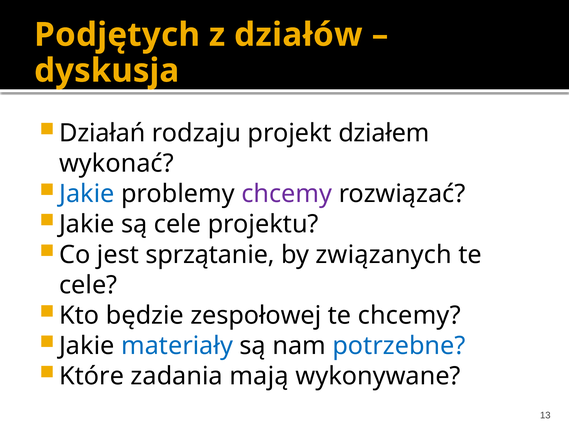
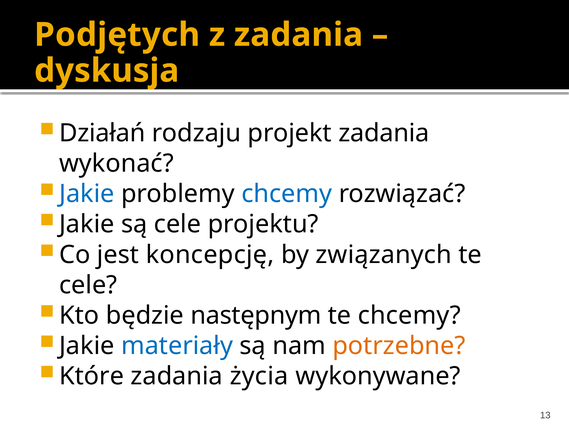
z działów: działów -> zadania
projekt działem: działem -> zadania
chcemy at (287, 194) colour: purple -> blue
sprzątanie: sprzątanie -> koncepcję
zespołowej: zespołowej -> następnym
potrzebne colour: blue -> orange
mają: mają -> życia
